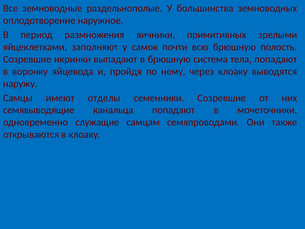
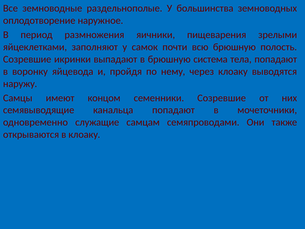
примитивных: примитивных -> пищеварения
отделы: отделы -> концом
